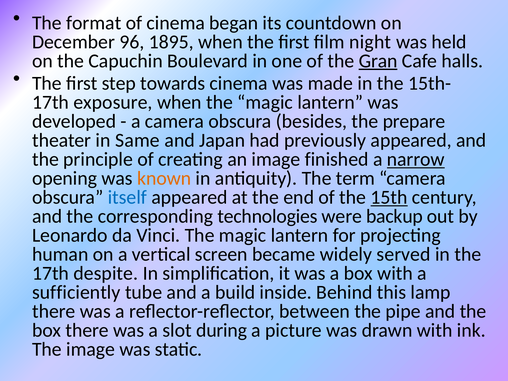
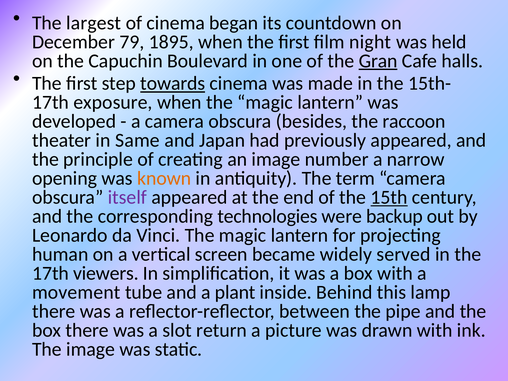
format: format -> largest
96: 96 -> 79
towards underline: none -> present
prepare: prepare -> raccoon
finished: finished -> number
narrow underline: present -> none
itself colour: blue -> purple
despite: despite -> viewers
sufficiently: sufficiently -> movement
build: build -> plant
during: during -> return
